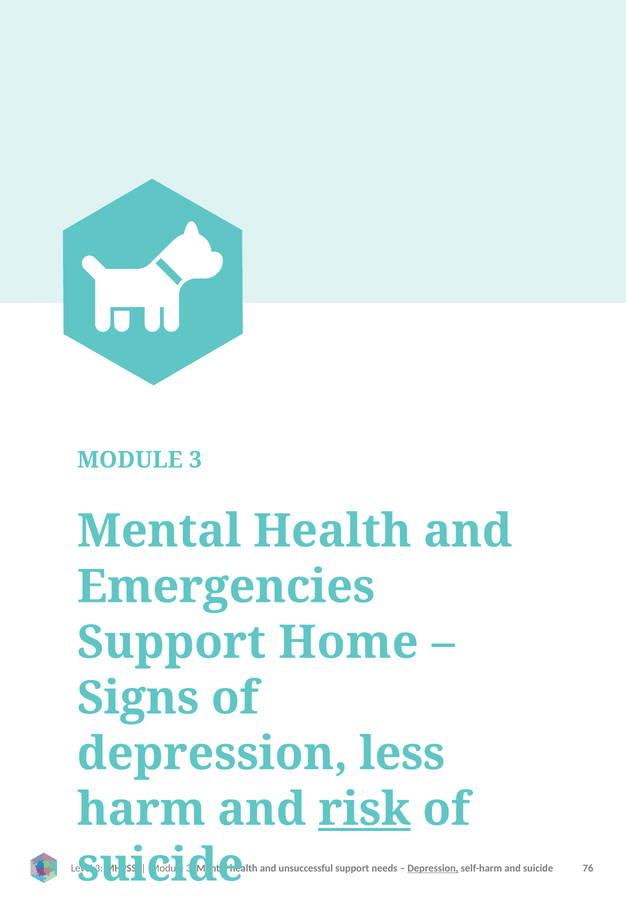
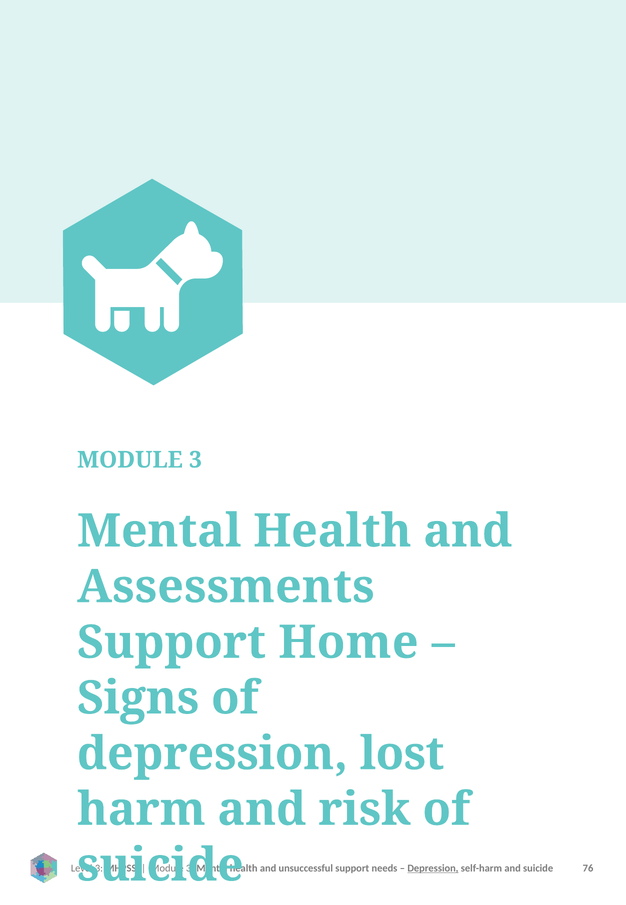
Emergencies: Emergencies -> Assessments
less: less -> lost
risk underline: present -> none
